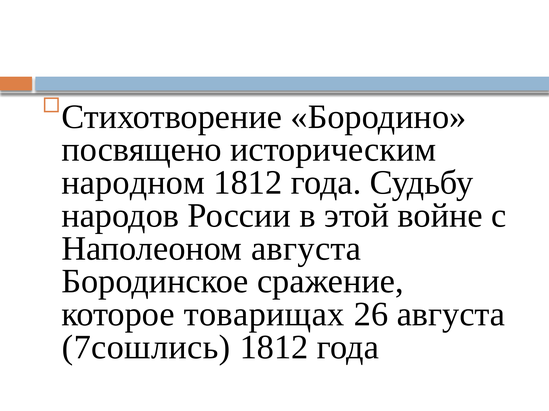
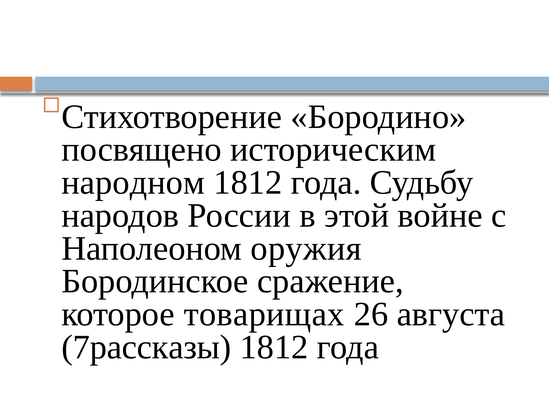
Наполеоном августа: августа -> оружия
7сошлись: 7сошлись -> 7рассказы
